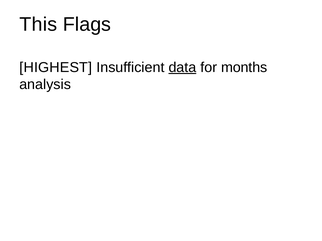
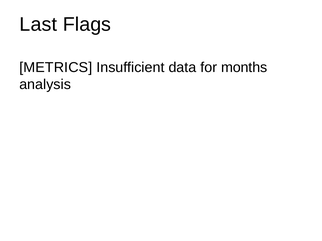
This: This -> Last
HIGHEST: HIGHEST -> METRICS
data underline: present -> none
